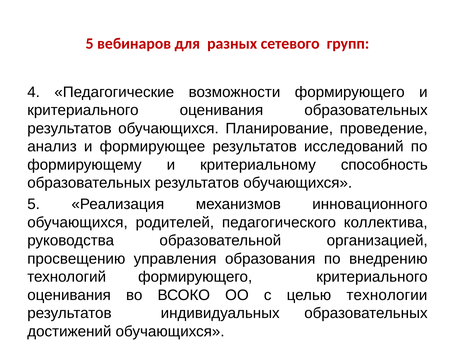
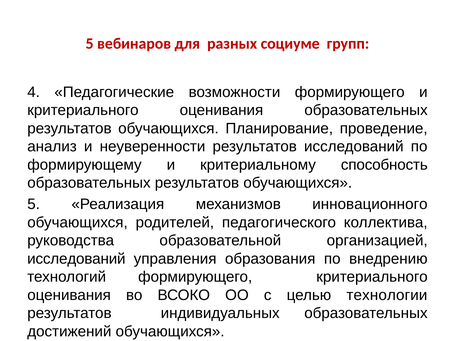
сетевого: сетевого -> социуме
формирующее: формирующее -> неуверенности
просвещению at (76, 259): просвещению -> исследований
